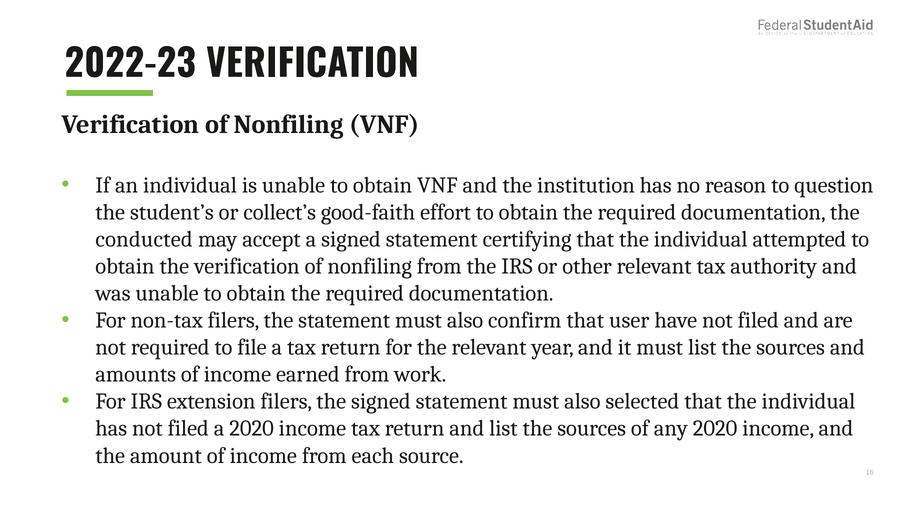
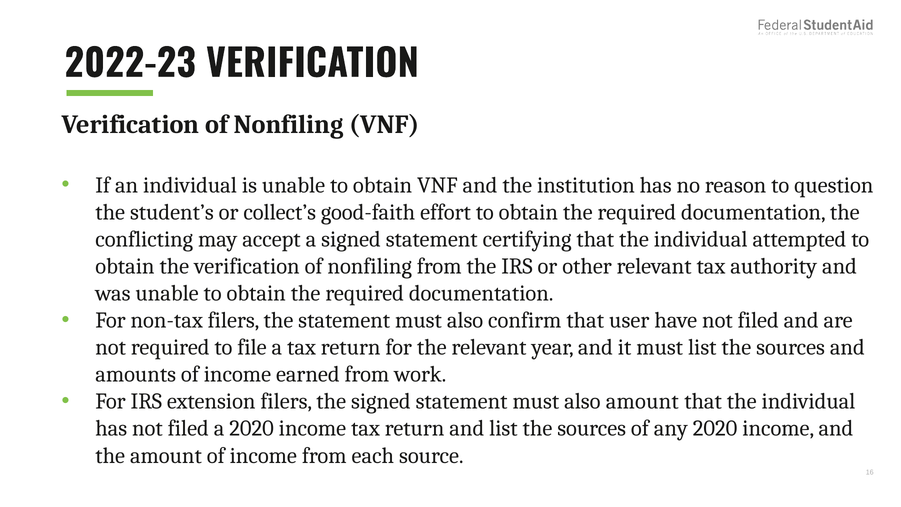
conducted: conducted -> conflicting
also selected: selected -> amount
